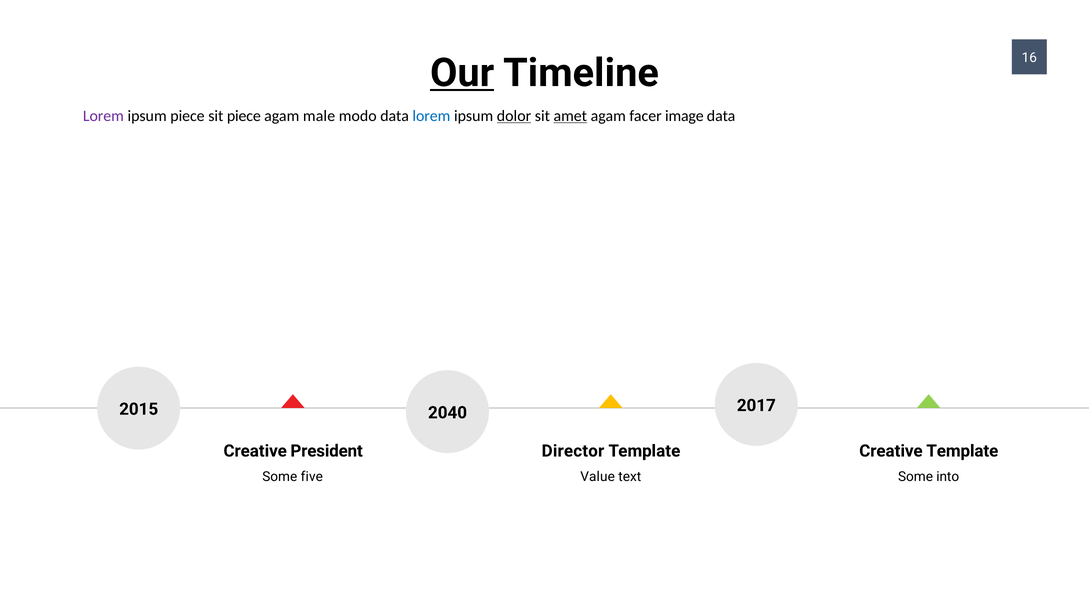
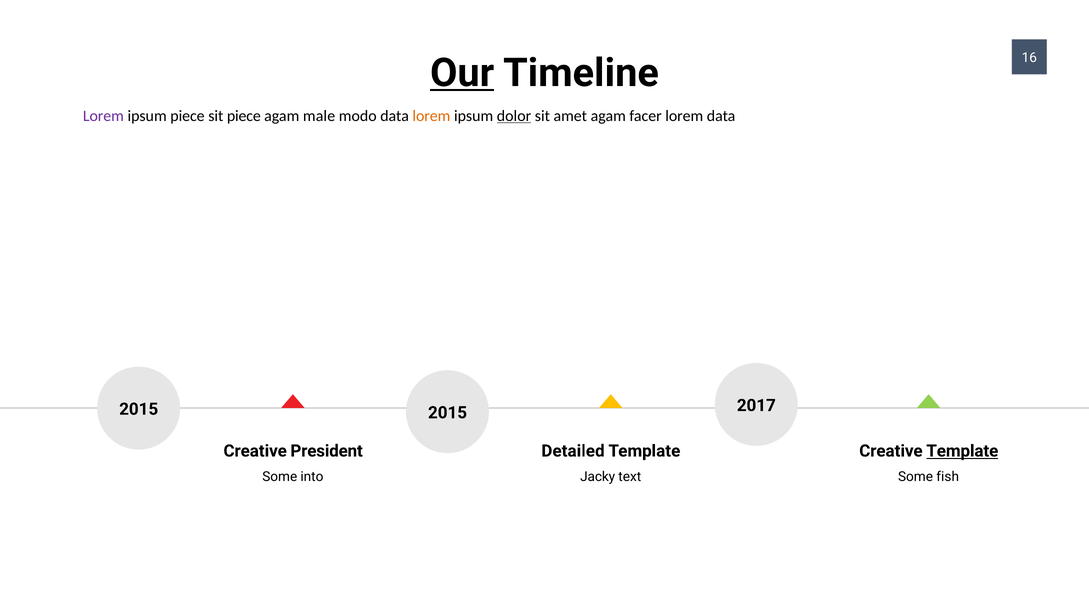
lorem at (431, 116) colour: blue -> orange
amet underline: present -> none
facer image: image -> lorem
2015 2040: 2040 -> 2015
Director: Director -> Detailed
Template at (962, 451) underline: none -> present
five: five -> into
Value: Value -> Jacky
into: into -> fish
